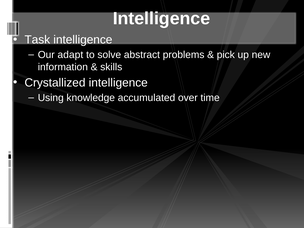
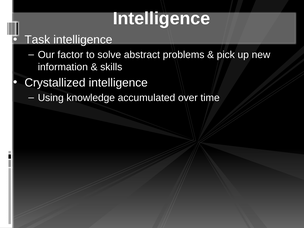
adapt: adapt -> factor
